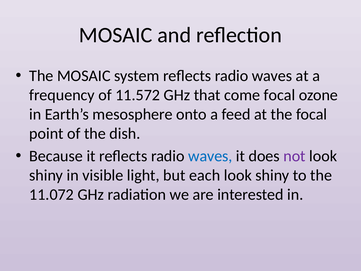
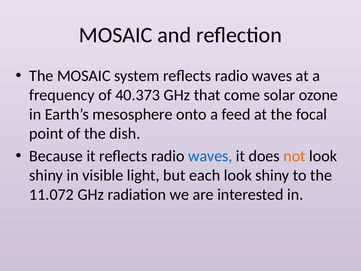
11.572: 11.572 -> 40.373
come focal: focal -> solar
not colour: purple -> orange
